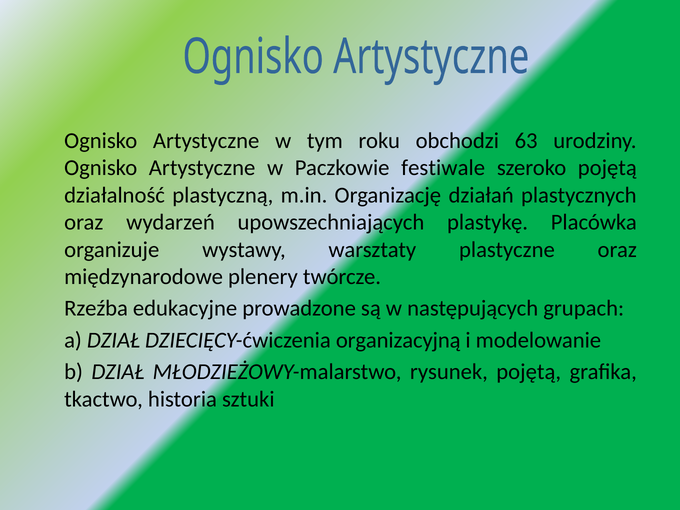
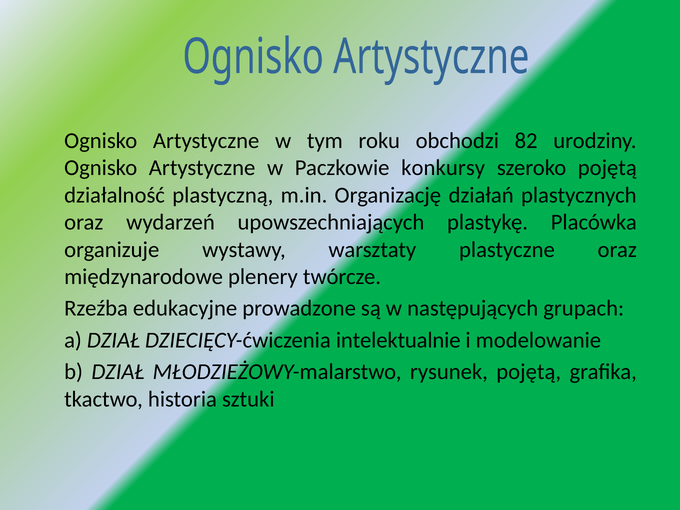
63: 63 -> 82
festiwale: festiwale -> konkursy
organizacyjną: organizacyjną -> intelektualnie
